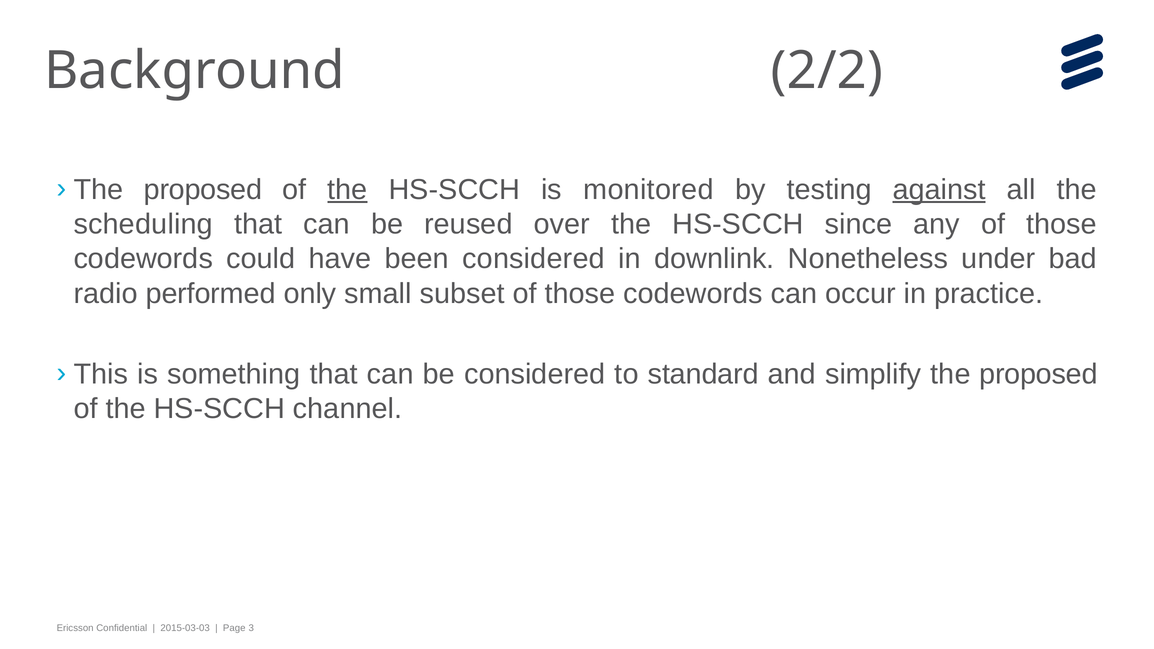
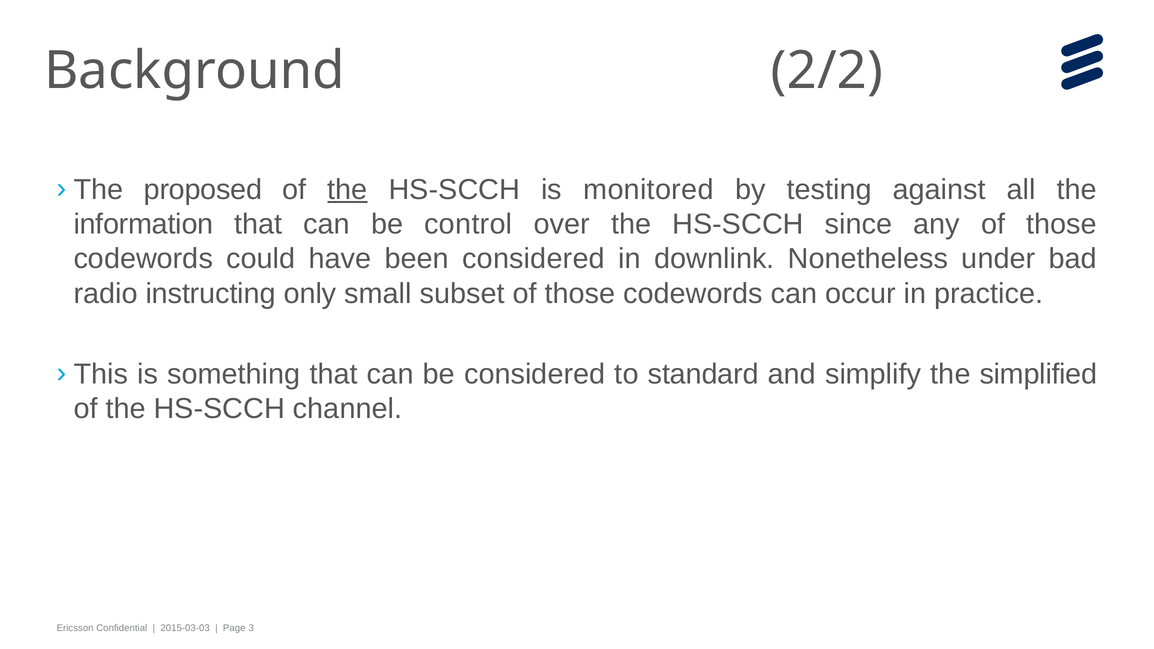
against underline: present -> none
scheduling: scheduling -> information
reused: reused -> control
performed: performed -> instructing
the proposed: proposed -> simplified
